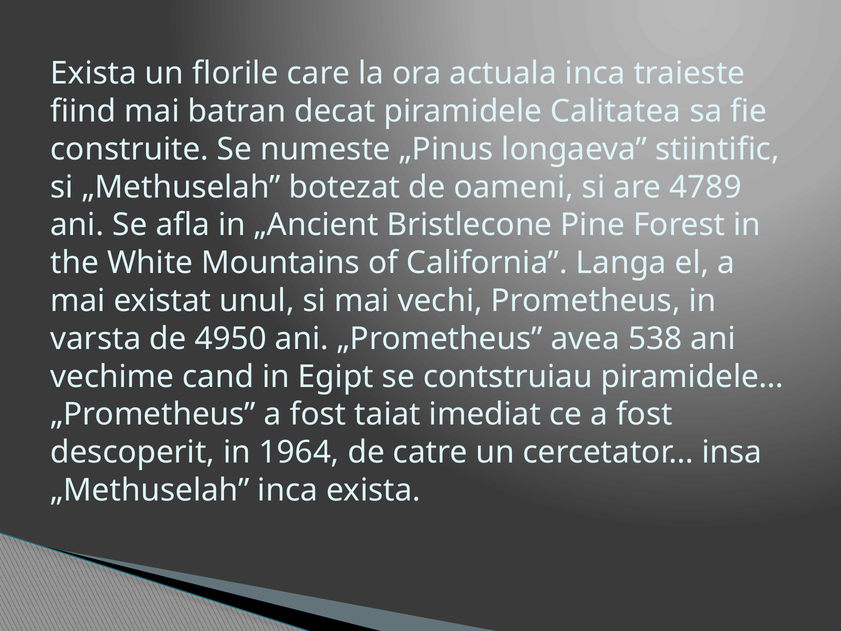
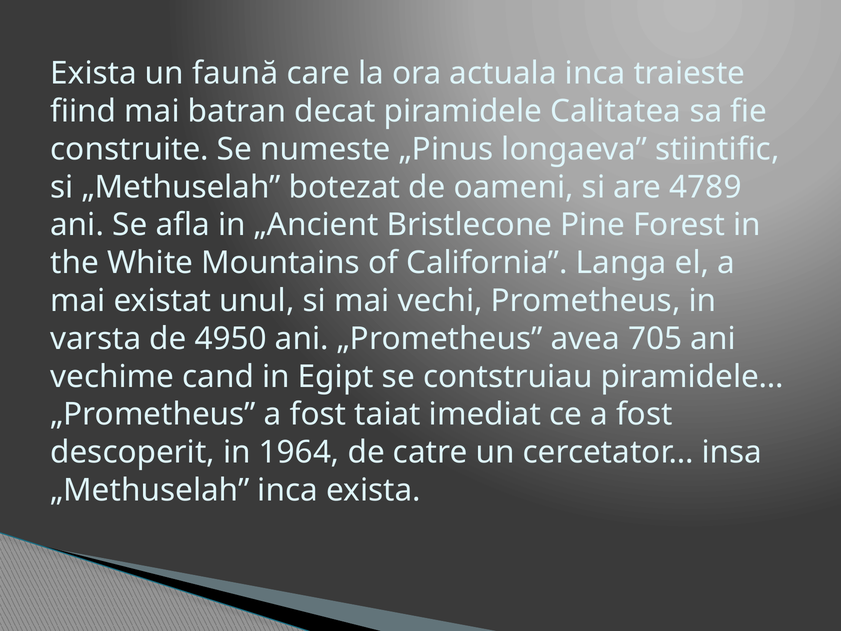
florile: florile -> faună
538: 538 -> 705
